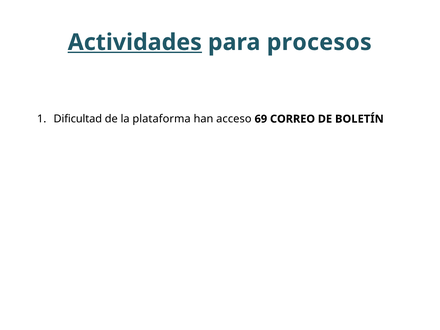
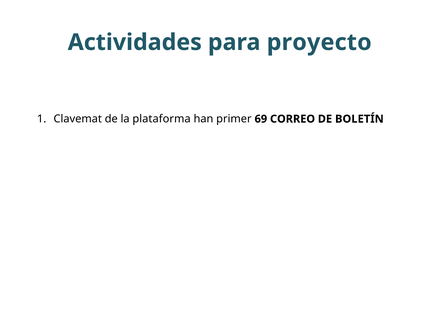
Actividades underline: present -> none
procesos: procesos -> proyecto
Dificultad: Dificultad -> Clavemat
acceso: acceso -> primer
